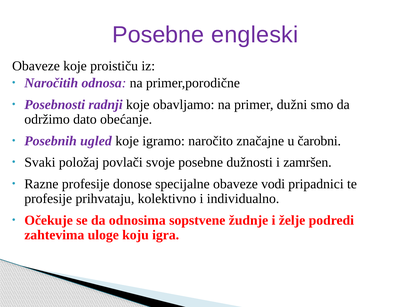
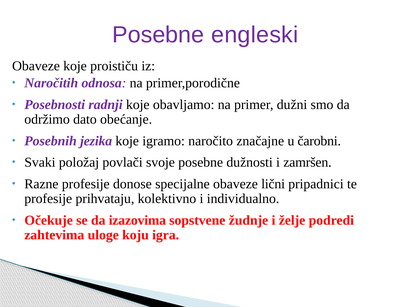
ugled: ugled -> jezika
vodi: vodi -> lični
odnosima: odnosima -> izazovima
